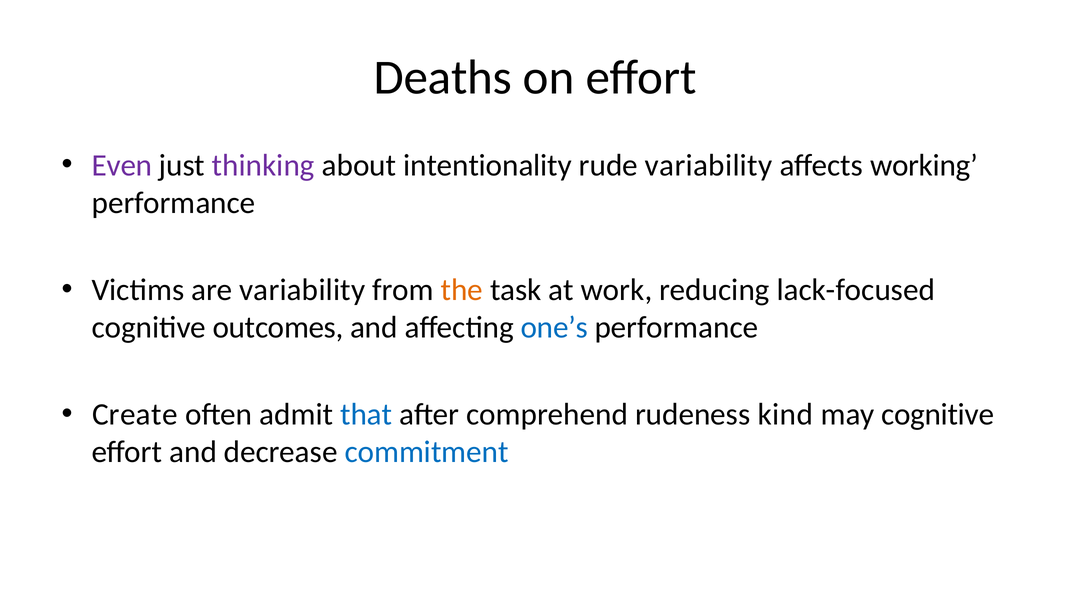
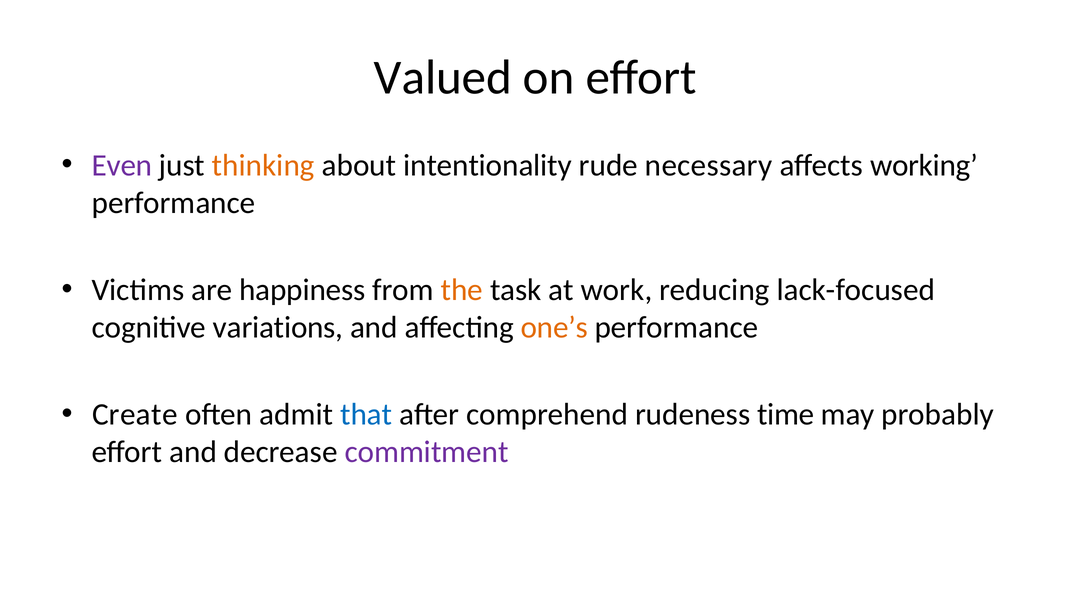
Deaths: Deaths -> Valued
thinking colour: purple -> orange
rude variability: variability -> necessary
are variability: variability -> happiness
outcomes: outcomes -> variations
one’s colour: blue -> orange
kind: kind -> time
may cognitive: cognitive -> probably
commitment colour: blue -> purple
